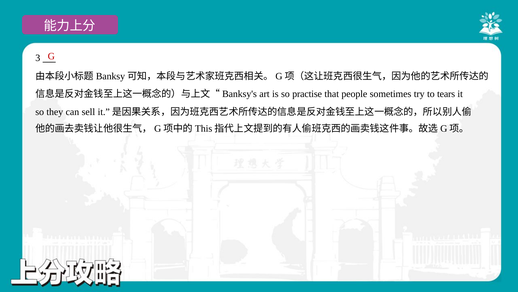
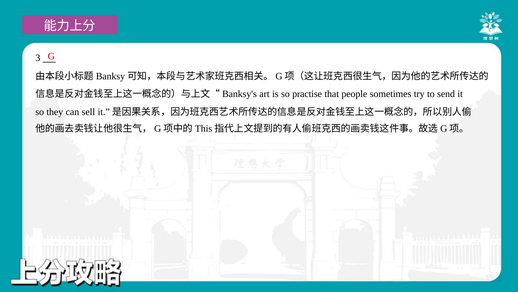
tears: tears -> send
